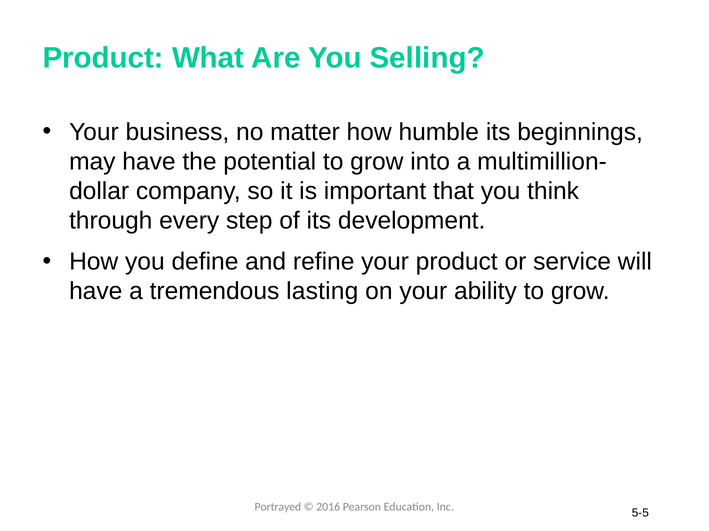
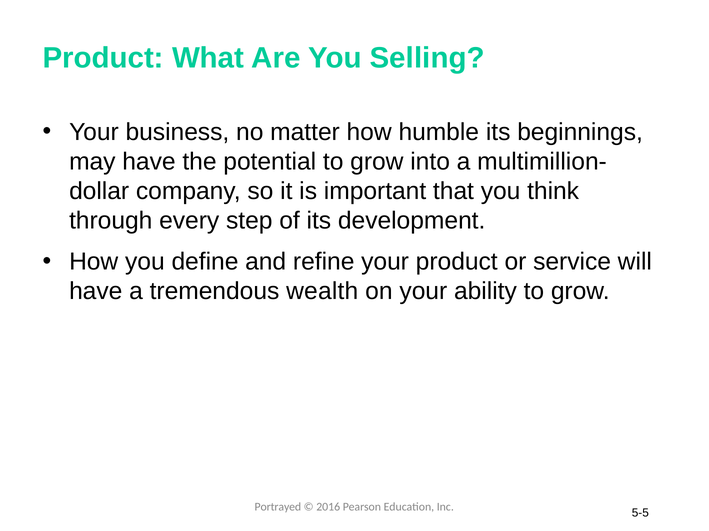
lasting: lasting -> wealth
